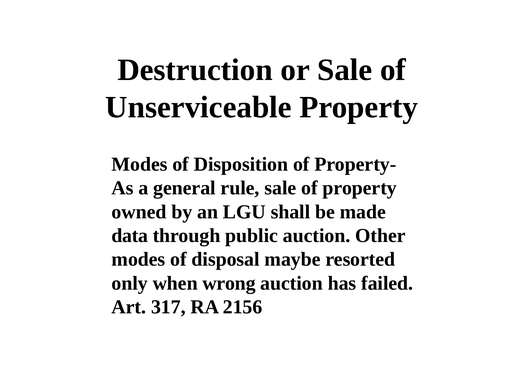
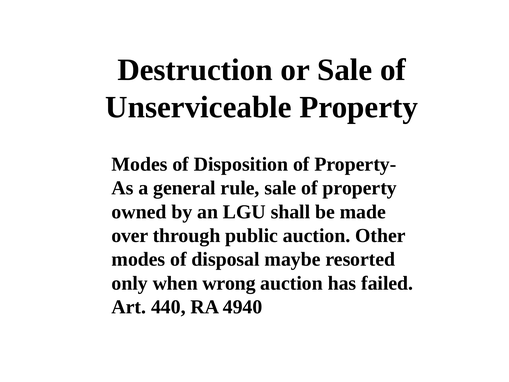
data: data -> over
317: 317 -> 440
2156: 2156 -> 4940
